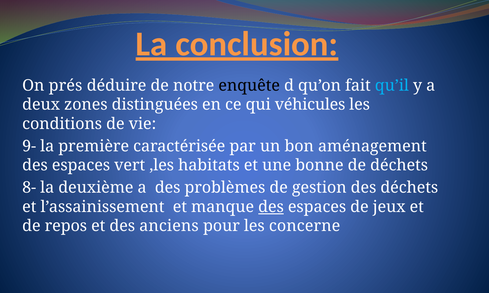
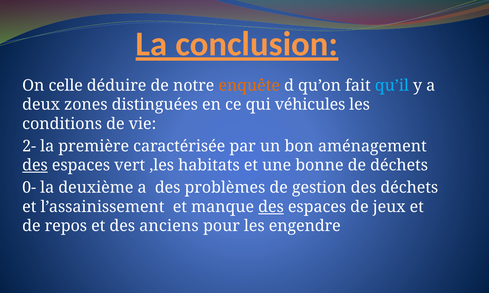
prés: prés -> celle
enquête colour: black -> orange
9-: 9- -> 2-
des at (35, 166) underline: none -> present
8-: 8- -> 0-
concerne: concerne -> engendre
